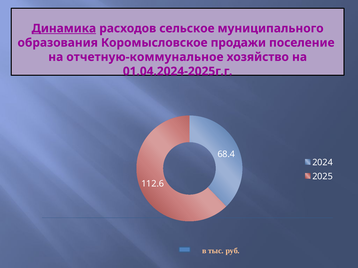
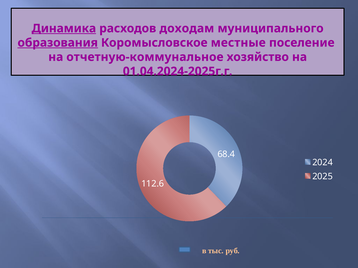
сельское: сельское -> доходам
образования underline: none -> present
продажи: продажи -> местные
